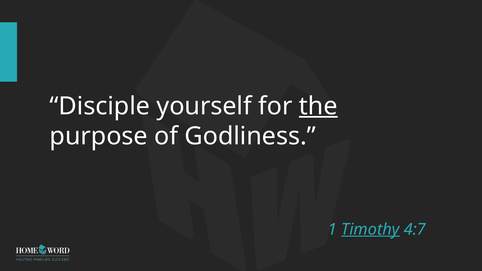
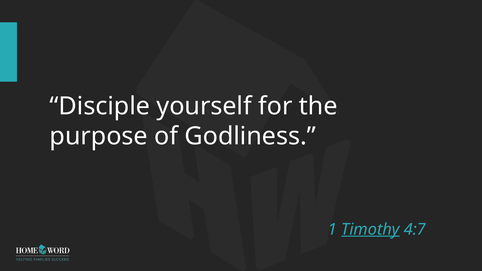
the underline: present -> none
